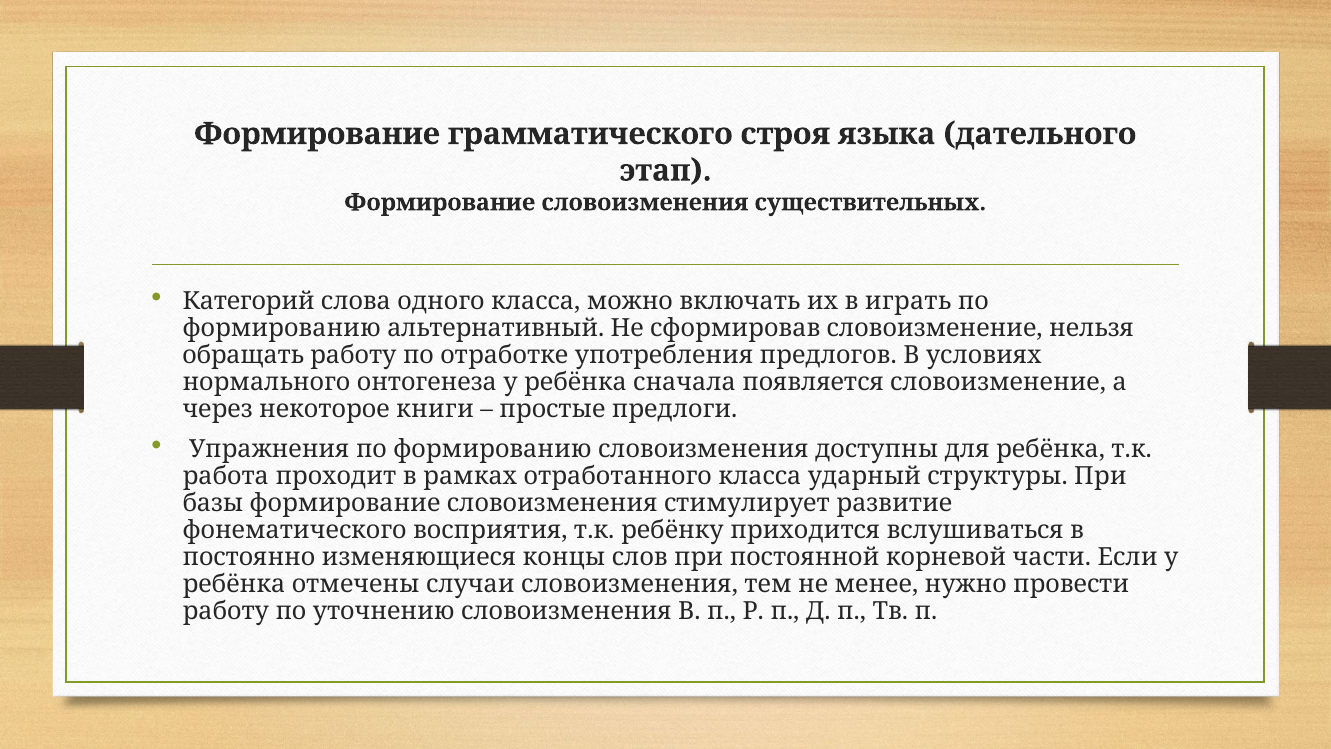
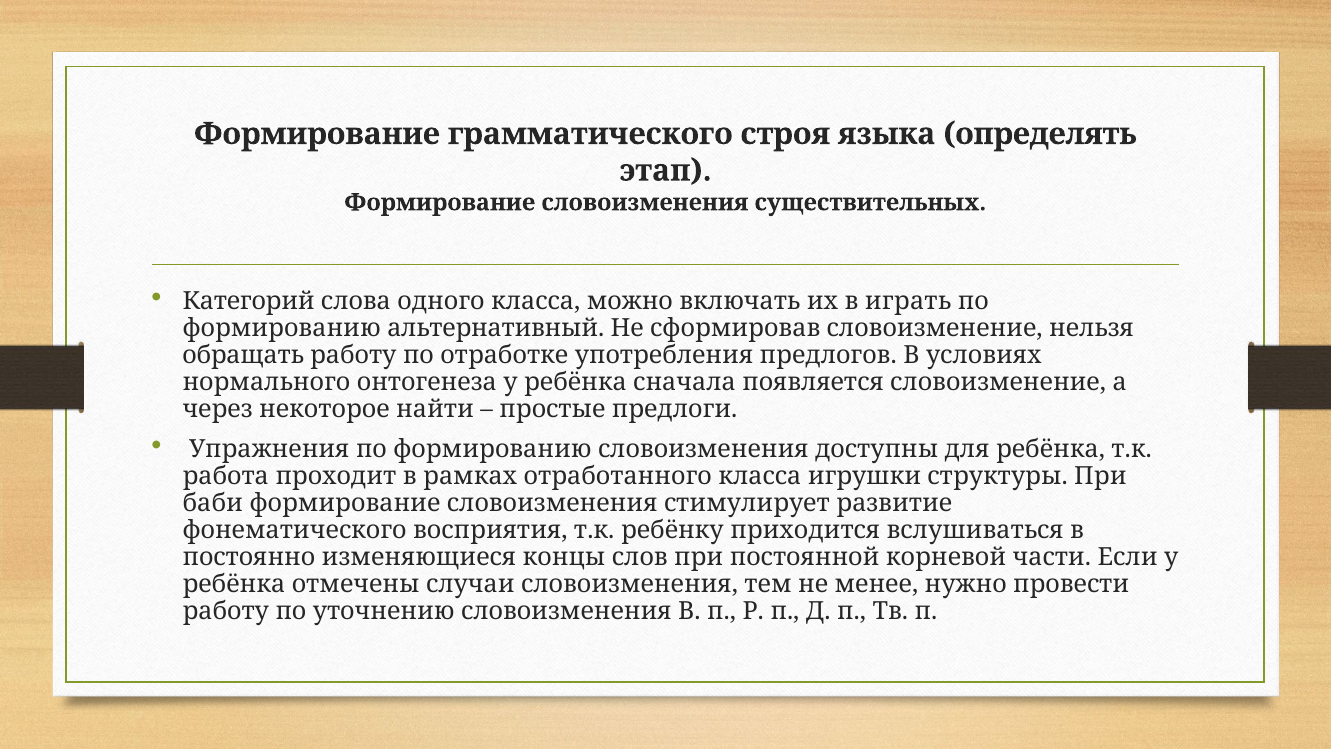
дательного: дательного -> определять
книги: книги -> найти
ударный: ударный -> игрушки
базы: базы -> баби
